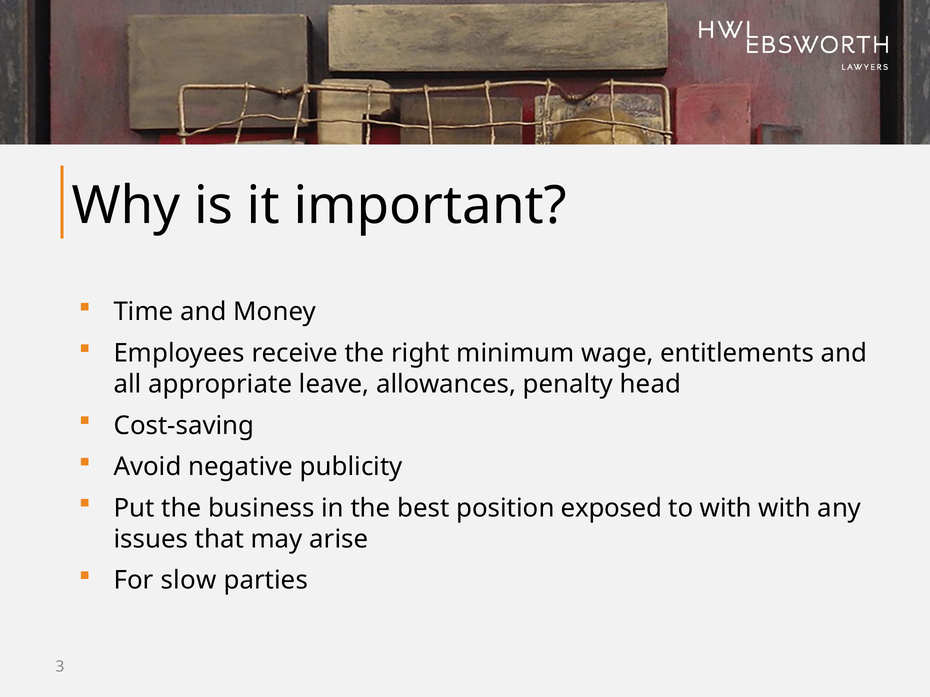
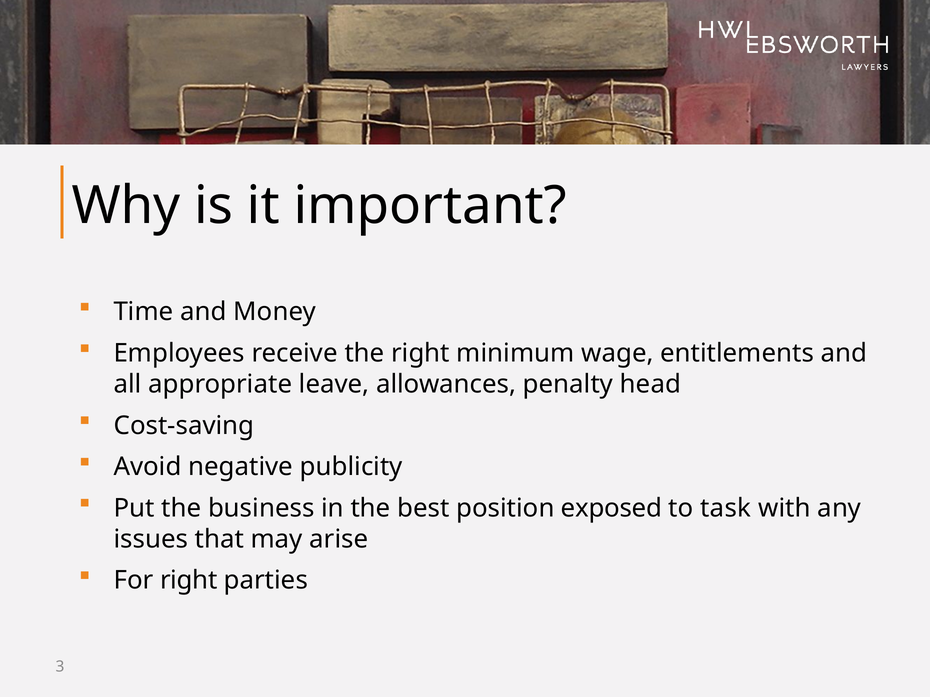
to with: with -> task
For slow: slow -> right
